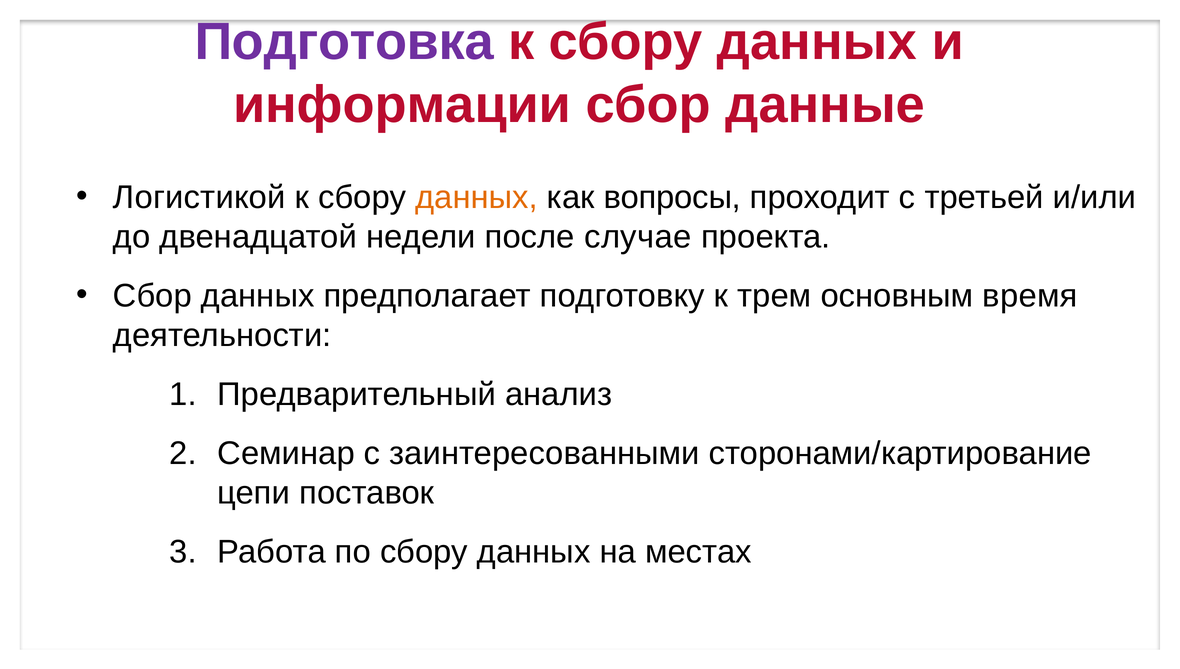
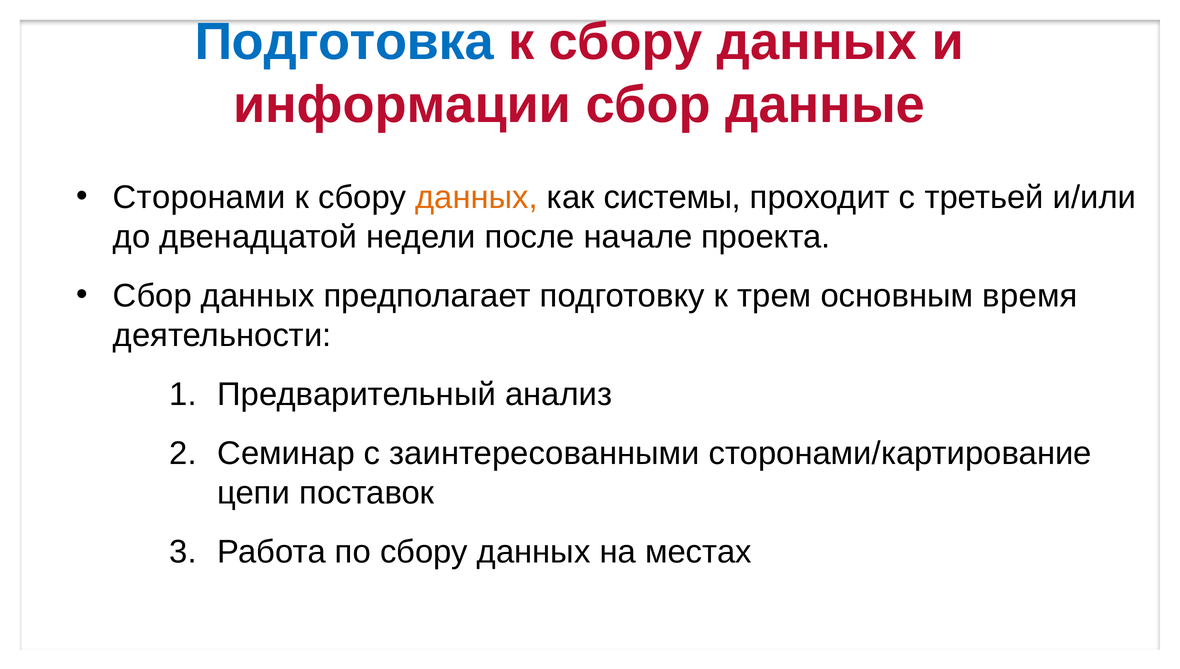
Подготовка colour: purple -> blue
Логистикой: Логистикой -> Сторонами
вопросы: вопросы -> системы
случае: случае -> начале
